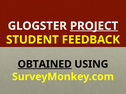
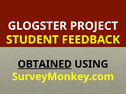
PROJECT underline: present -> none
